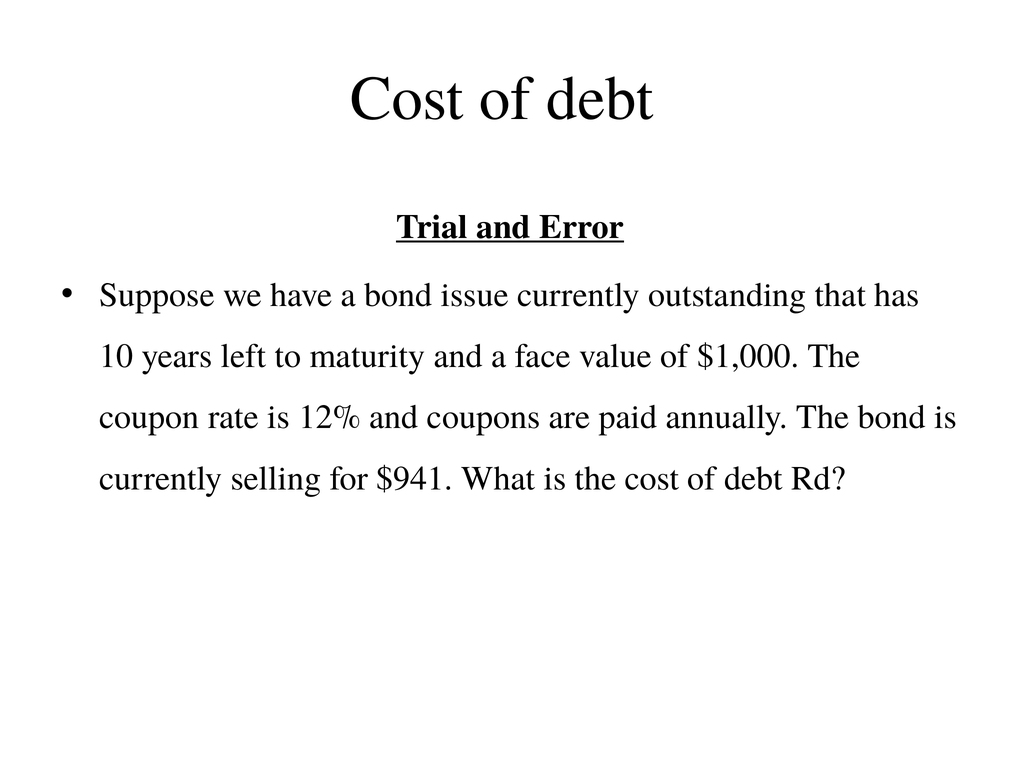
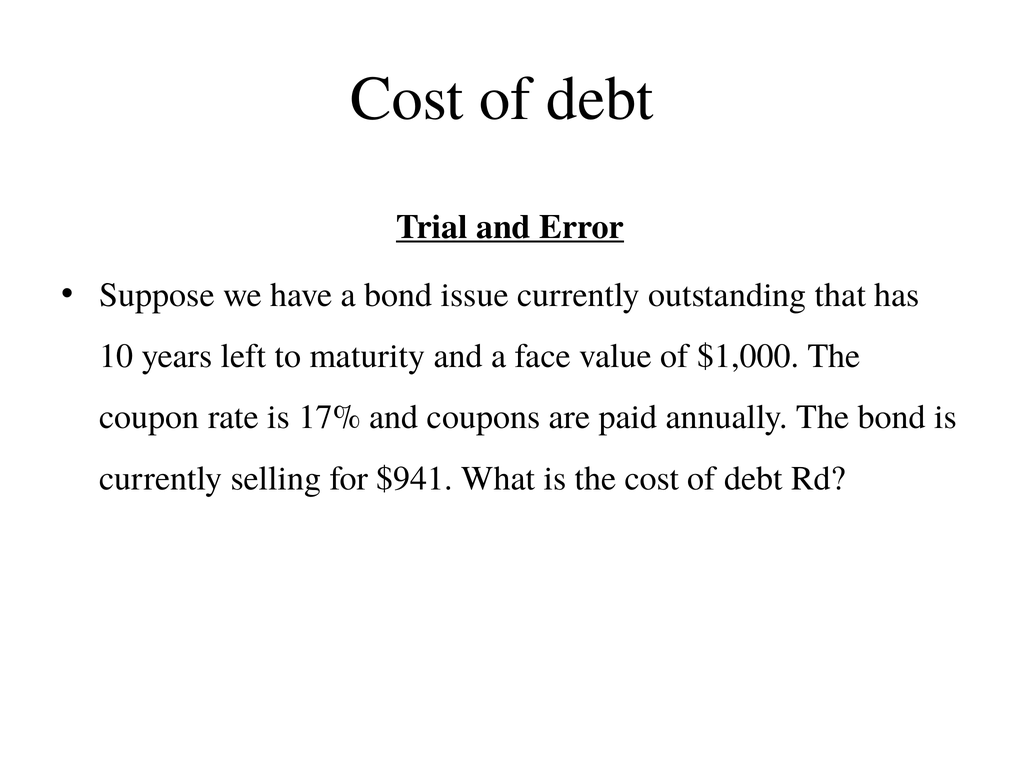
12%: 12% -> 17%
